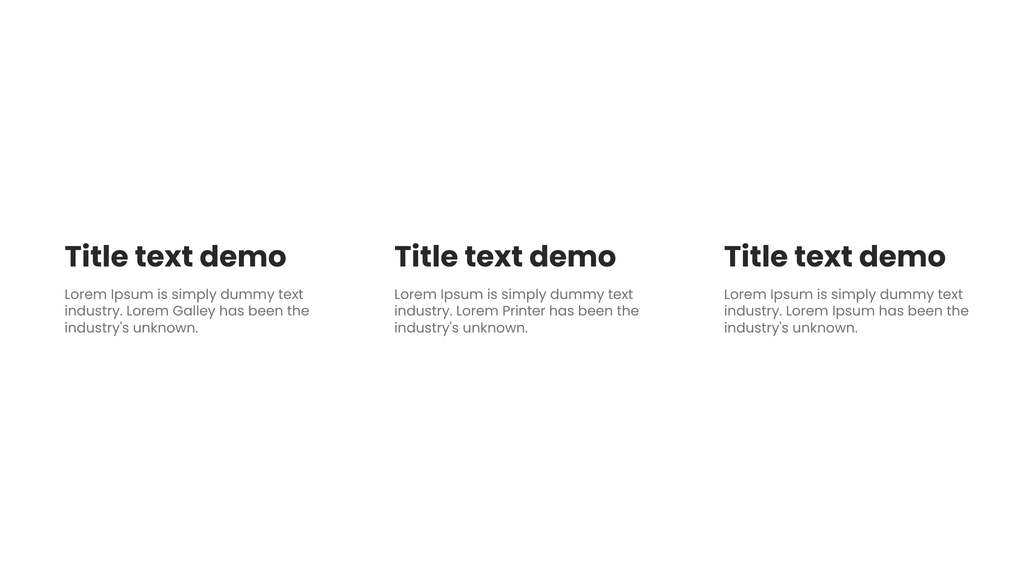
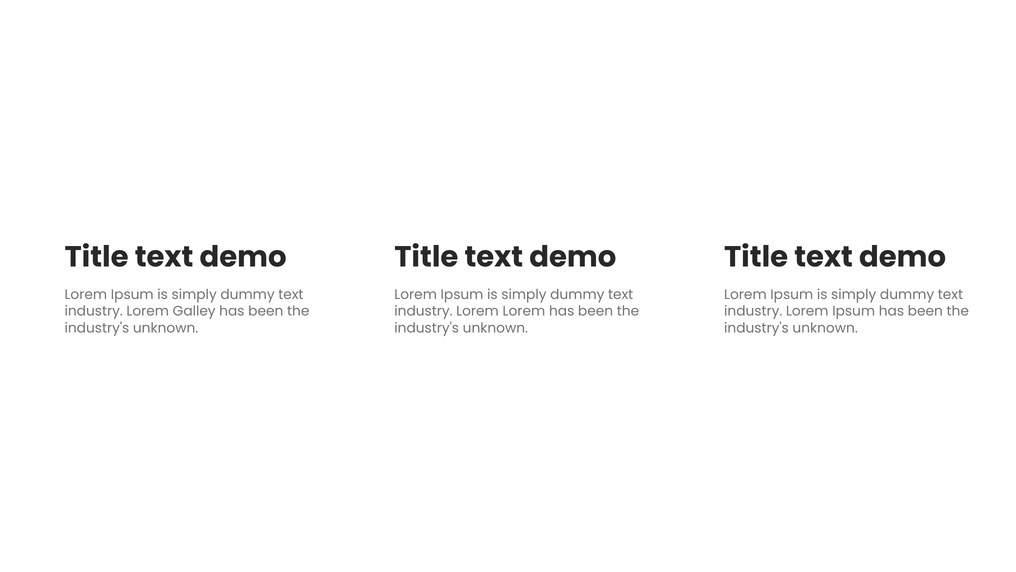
Lorem Printer: Printer -> Lorem
